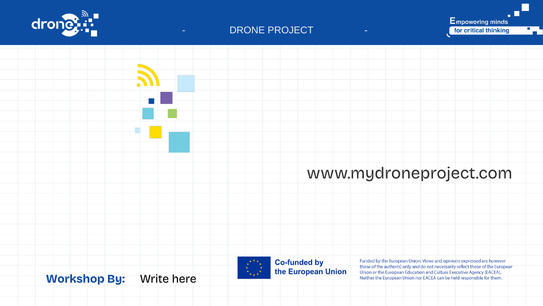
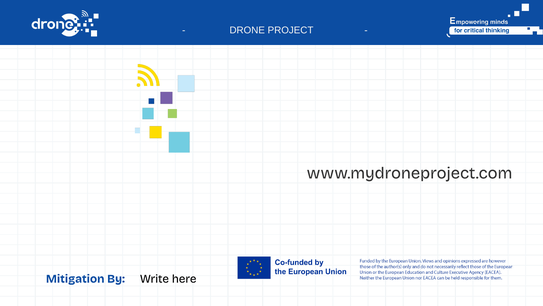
Workshop: Workshop -> Mitigation
